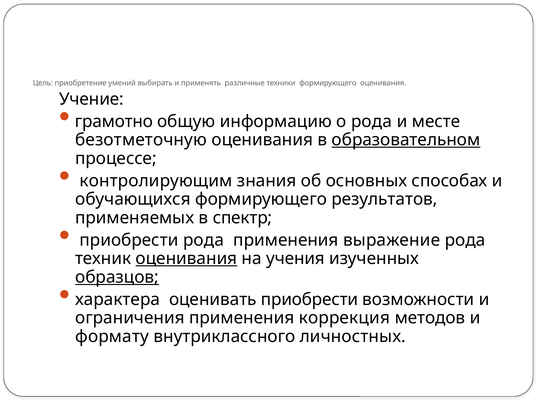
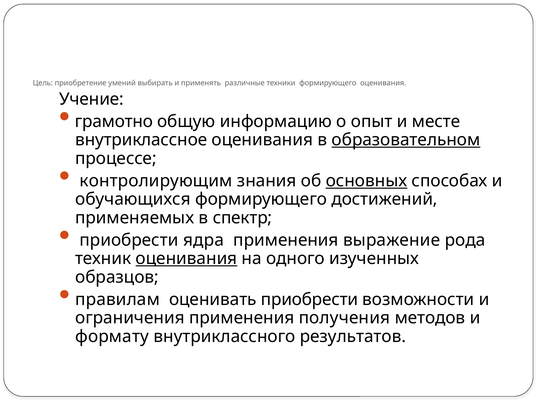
о рода: рода -> опыт
безотметочную: безотметочную -> внутриклассное
основных underline: none -> present
результатов: результатов -> достижений
приобрести рода: рода -> ядра
учения: учения -> одного
образцов underline: present -> none
характера: характера -> правилам
коррекция: коррекция -> получения
личностных: личностных -> результатов
